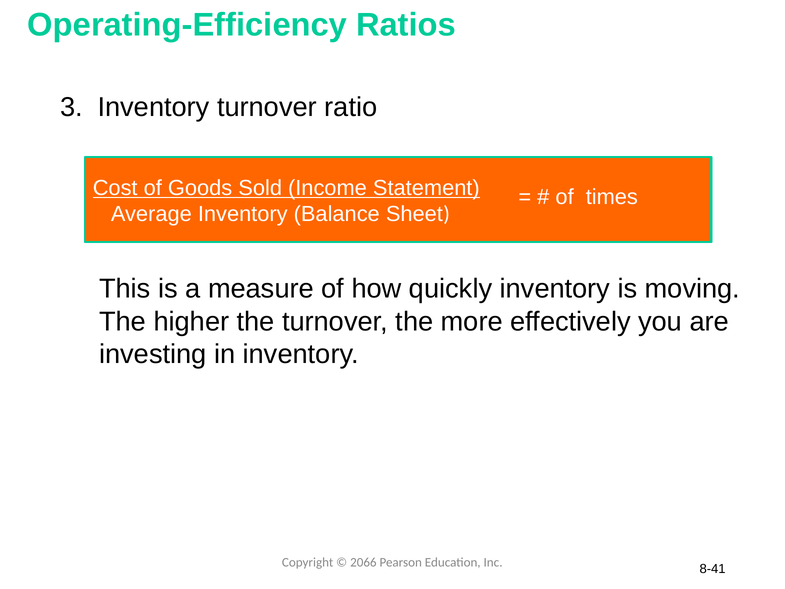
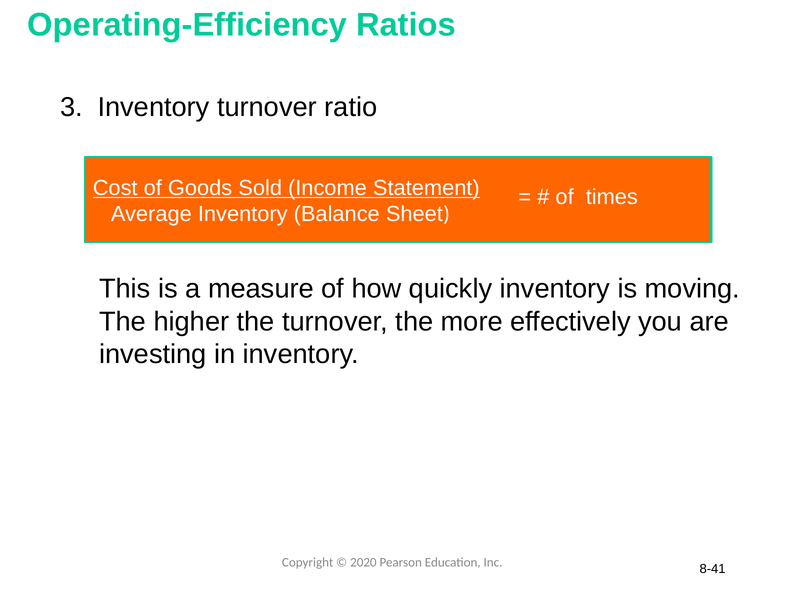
2066: 2066 -> 2020
